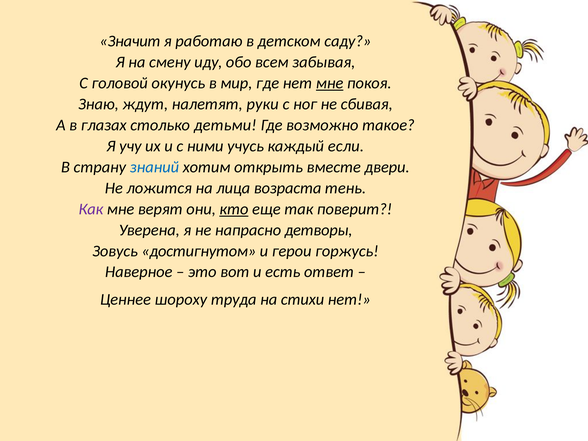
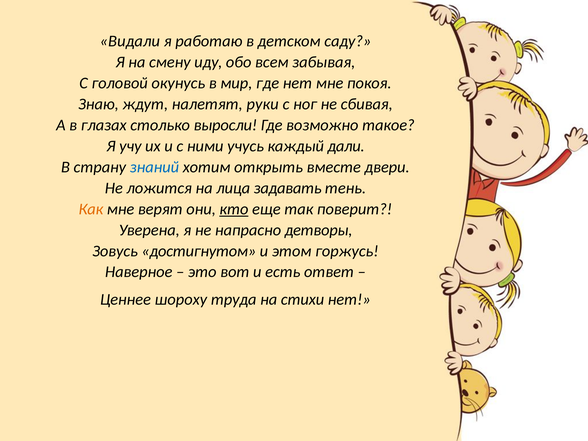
Значит: Значит -> Видали
мне at (330, 83) underline: present -> none
детьми: детьми -> выросли
если: если -> дали
возраста: возраста -> задавать
Как colour: purple -> orange
герои: герои -> этом
